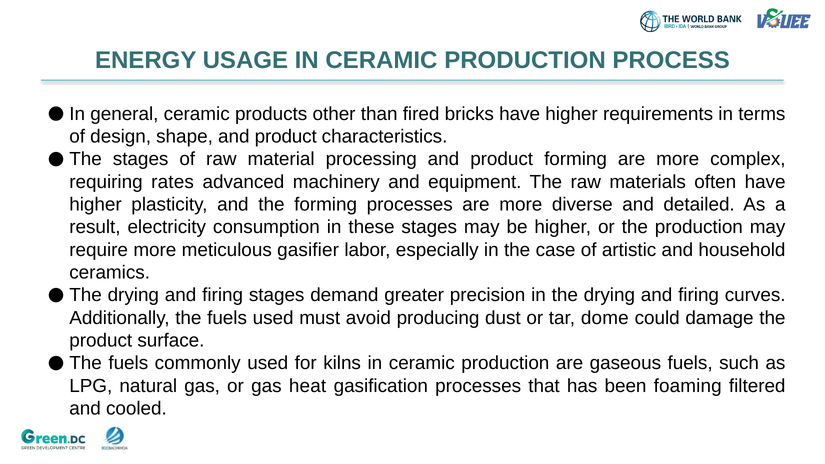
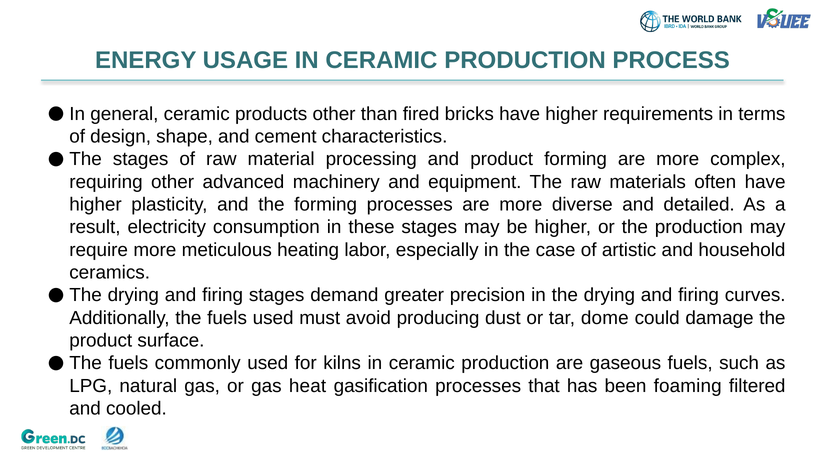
shape and product: product -> cement
requiring rates: rates -> other
gasifier: gasifier -> heating
